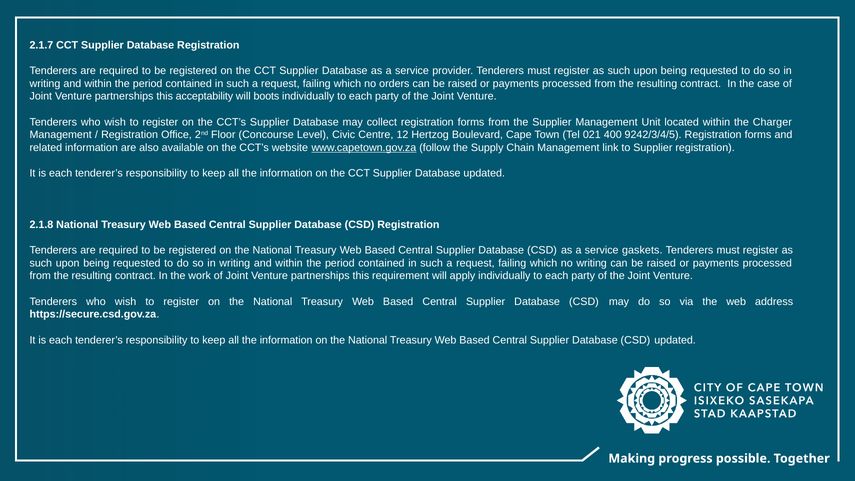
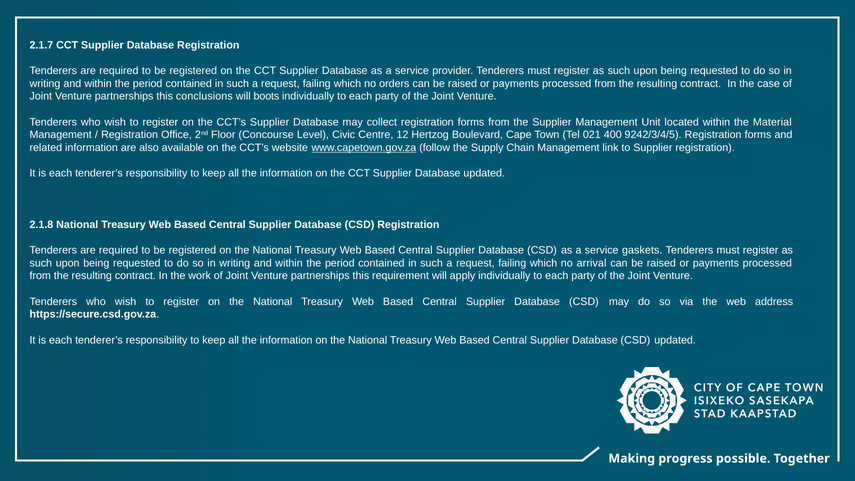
acceptability: acceptability -> conclusions
Charger: Charger -> Material
no writing: writing -> arrival
